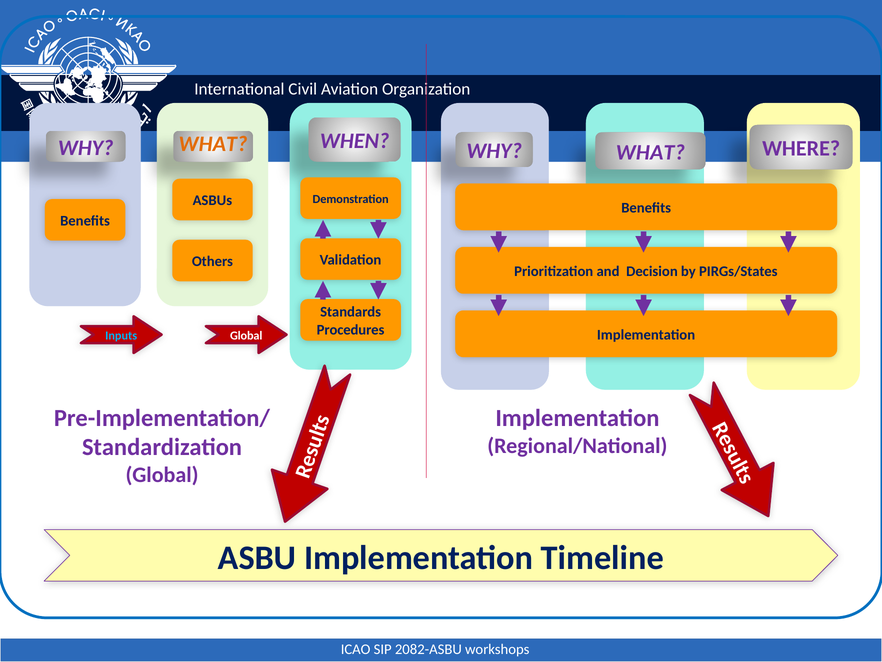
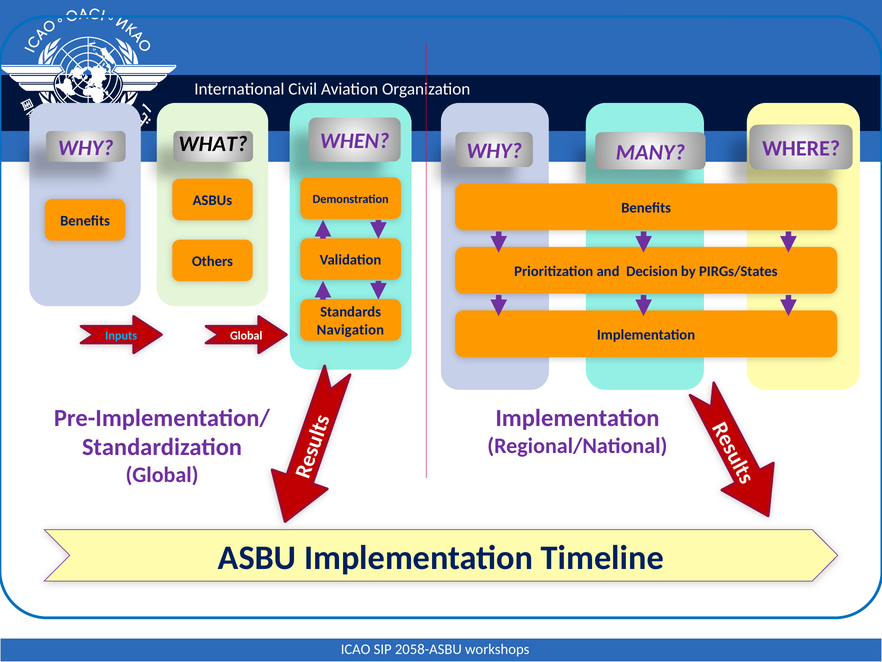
WHAT at (213, 144) colour: orange -> black
WHAT at (650, 152): WHAT -> MANY
Procedures: Procedures -> Navigation
2082-ASBU: 2082-ASBU -> 2058-ASBU
